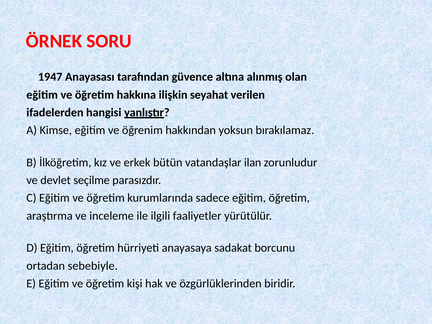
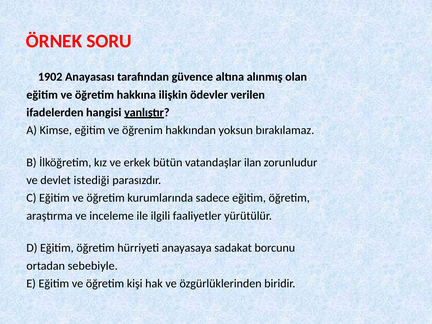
1947: 1947 -> 1902
seyahat: seyahat -> ödevler
seçilme: seçilme -> istediği
